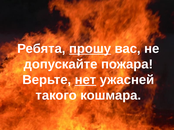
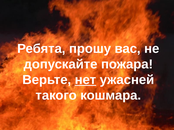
прошу underline: present -> none
